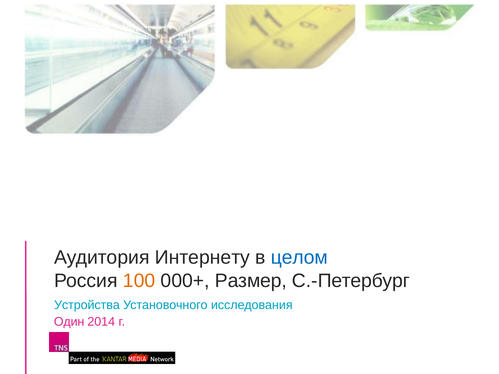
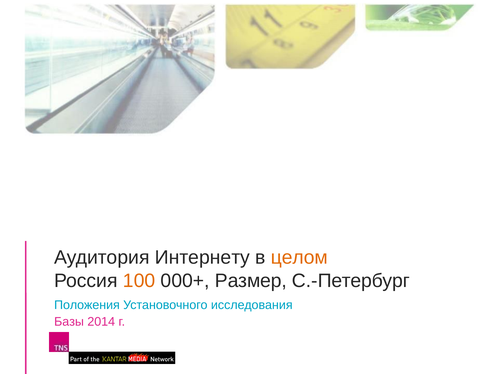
целом colour: blue -> orange
Устройства: Устройства -> Положения
Один: Один -> Базы
